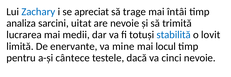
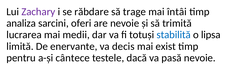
Zachary colour: blue -> purple
apreciat: apreciat -> răbdare
uitat: uitat -> oferi
lovit: lovit -> lipsa
mine: mine -> decis
locul: locul -> exist
cinci: cinci -> pasă
